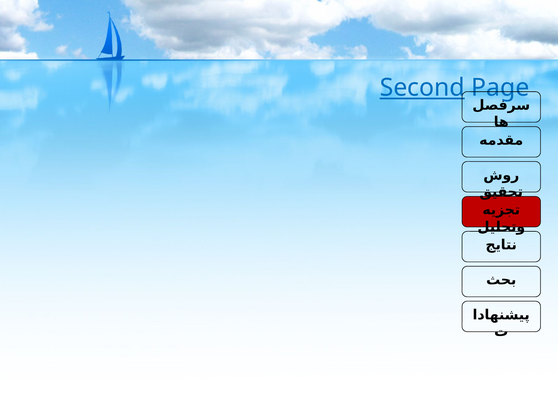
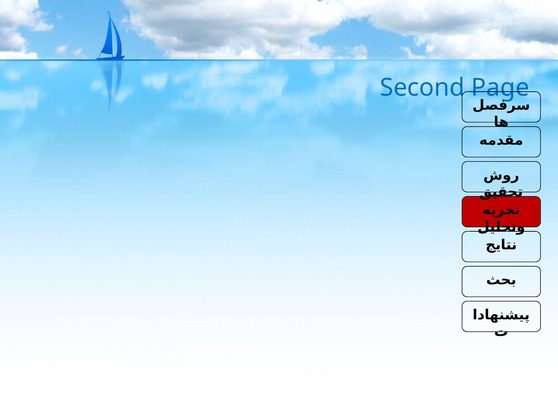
Second underline: present -> none
